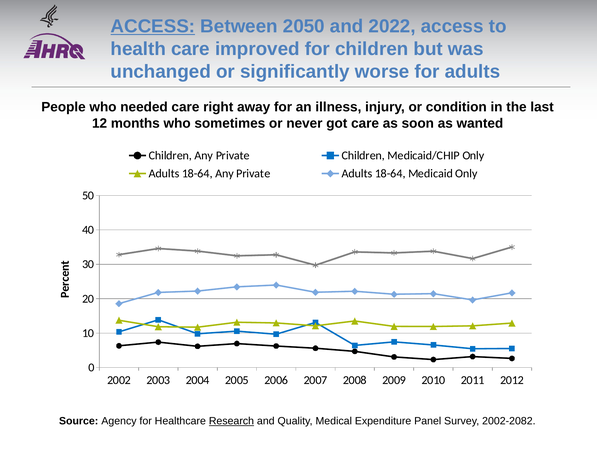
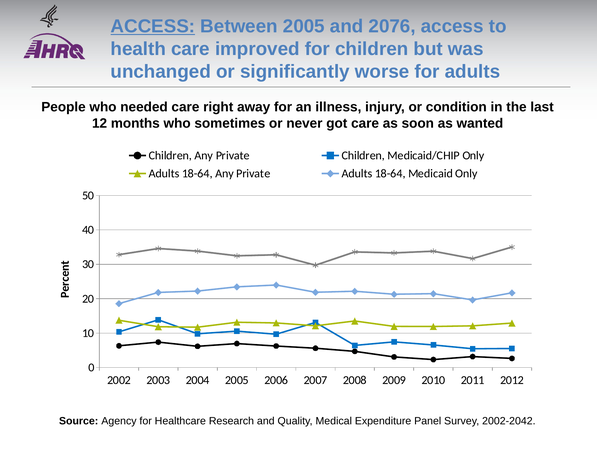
Between 2050: 2050 -> 2005
2022: 2022 -> 2076
Research underline: present -> none
2002-2082: 2002-2082 -> 2002-2042
